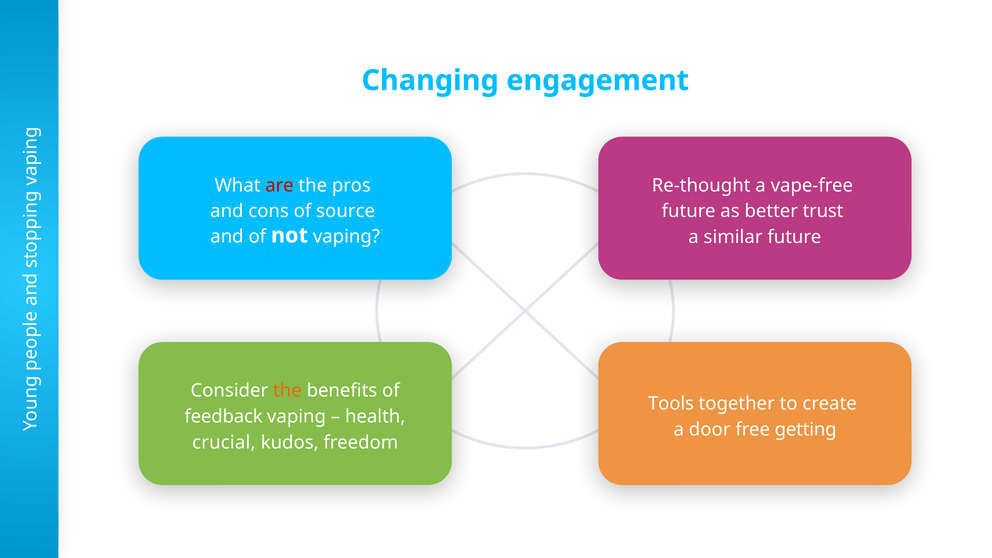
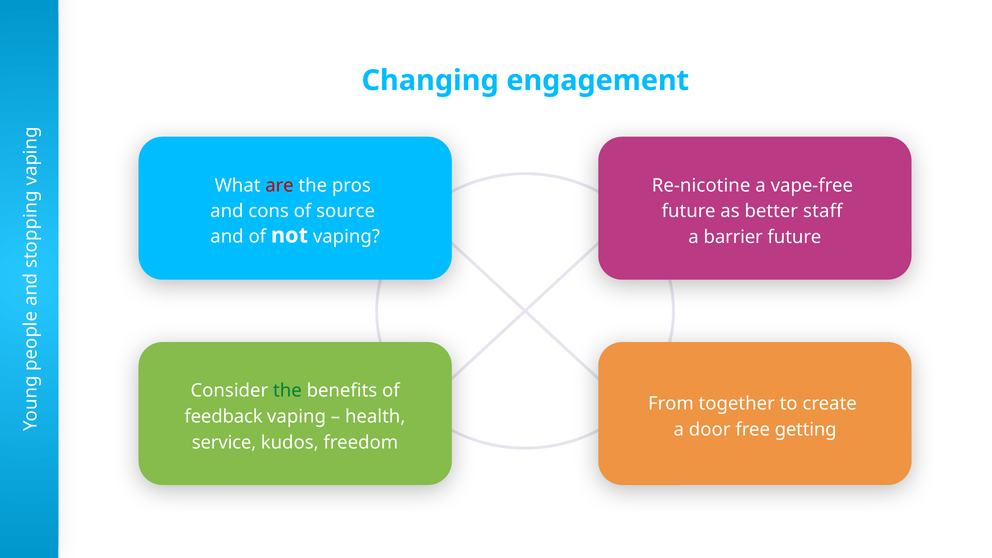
Re-thought: Re-thought -> Re-nicotine
trust: trust -> staff
similar: similar -> barrier
the at (287, 391) colour: orange -> green
Tools: Tools -> From
crucial: crucial -> service
